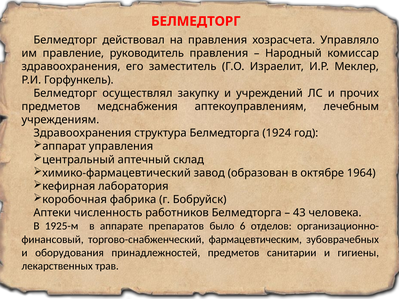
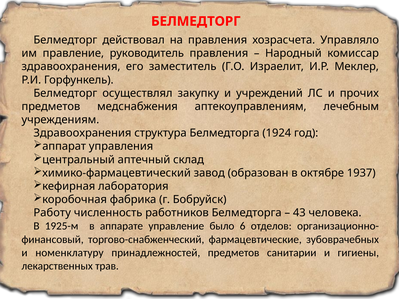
1964: 1964 -> 1937
Аптеки: Аптеки -> Работу
препаратов: препаратов -> управление
фармацевтическим: фармацевтическим -> фармацевтические
оборудования: оборудования -> номенклатуру
